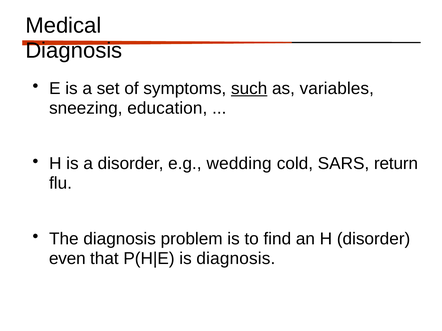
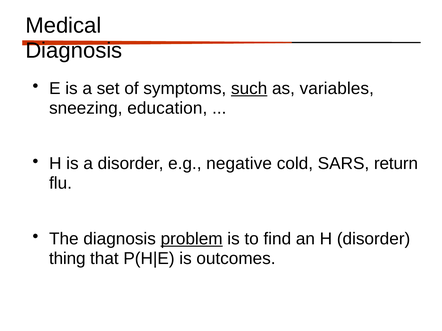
wedding: wedding -> negative
problem underline: none -> present
even: even -> thing
is diagnosis: diagnosis -> outcomes
